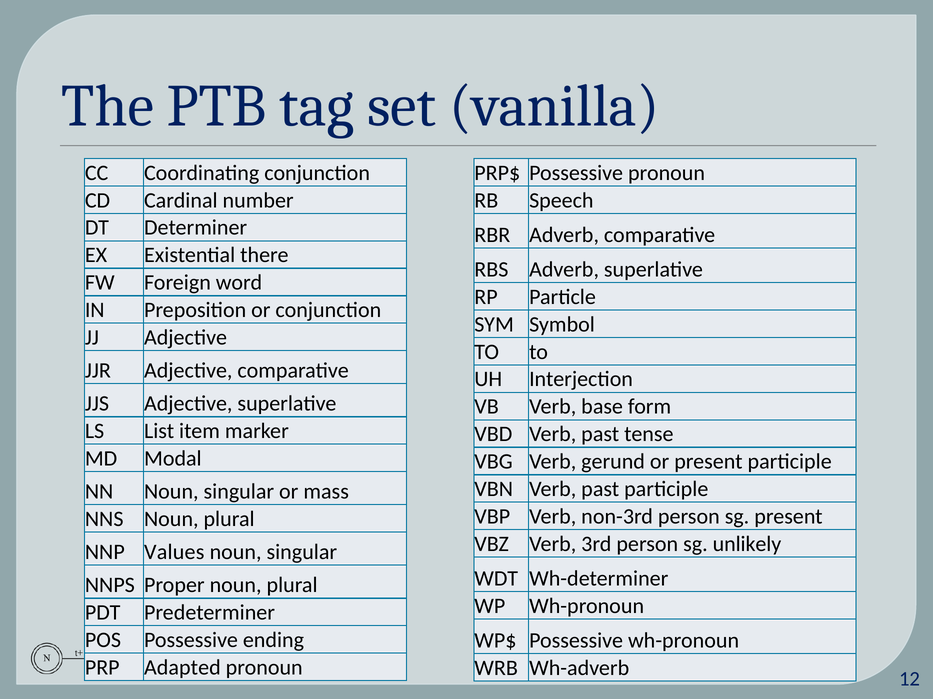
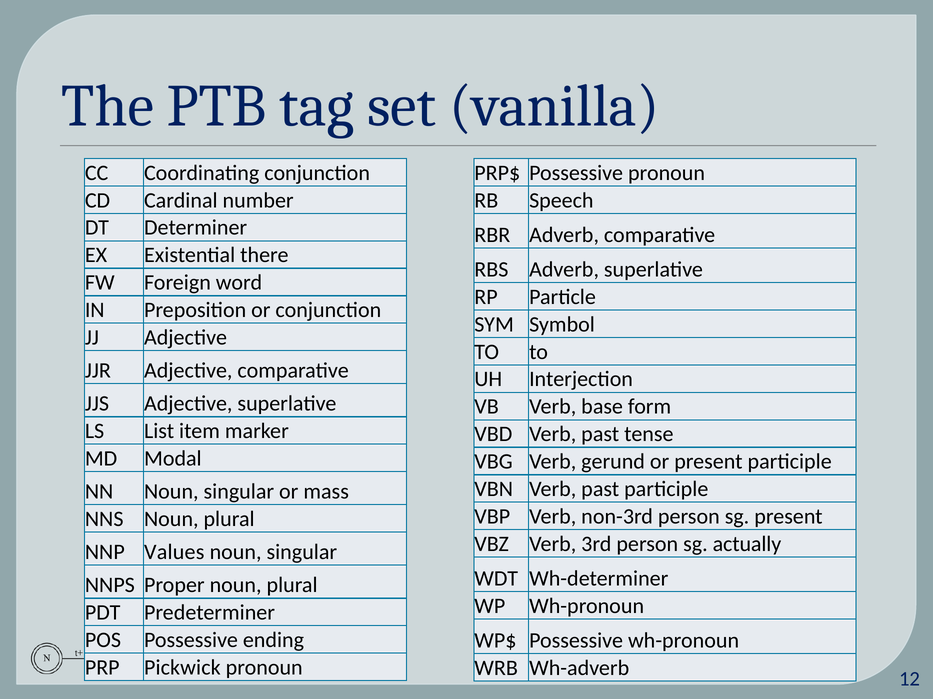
unlikely: unlikely -> actually
Adapted: Adapted -> Pickwick
